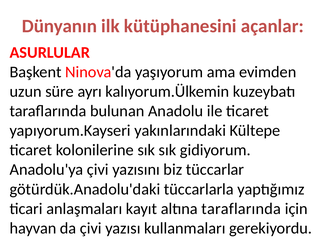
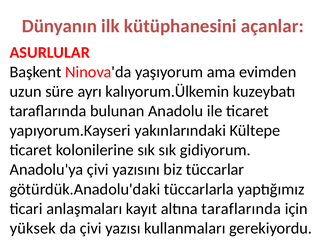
hayvan: hayvan -> yüksek
